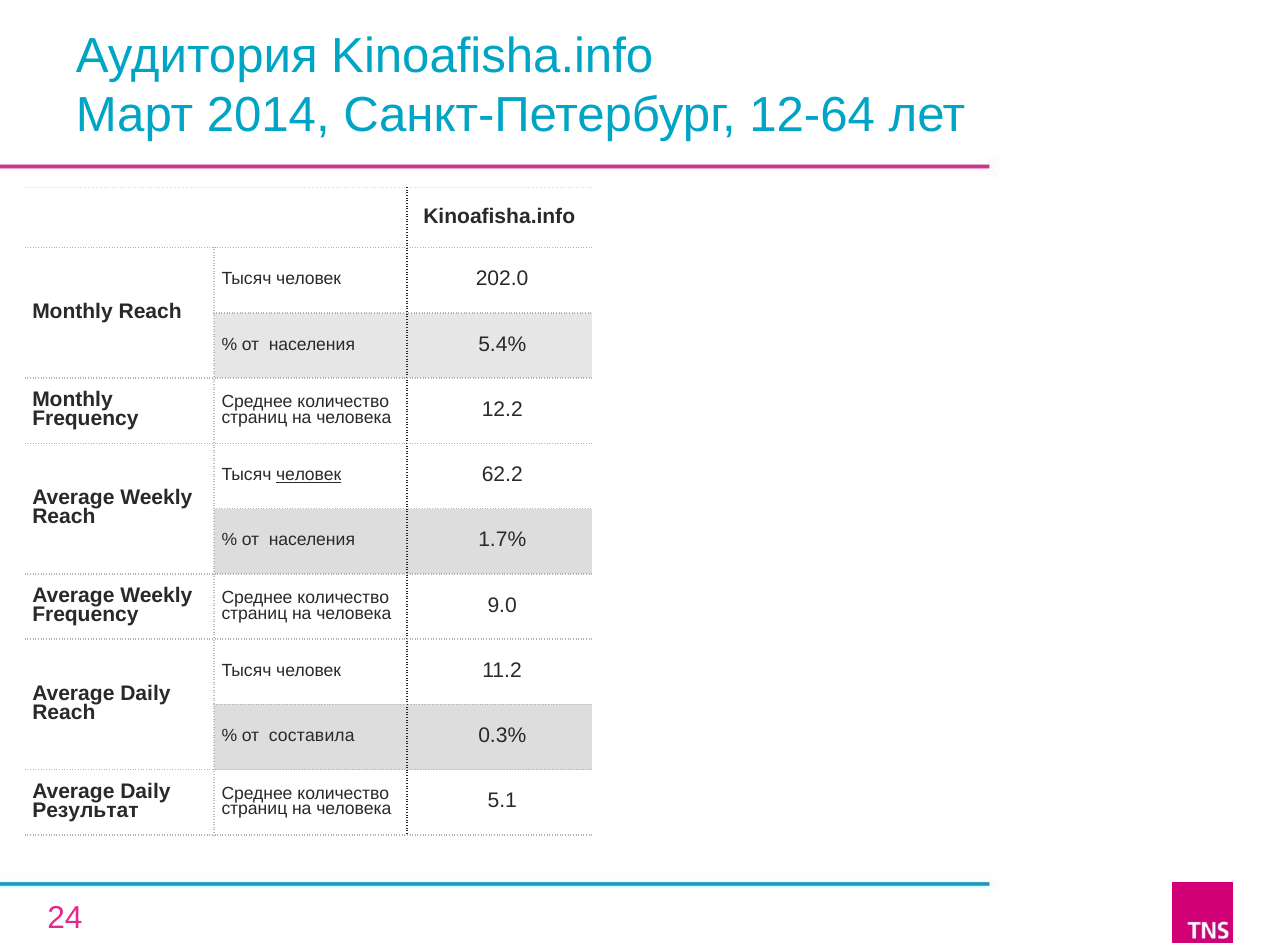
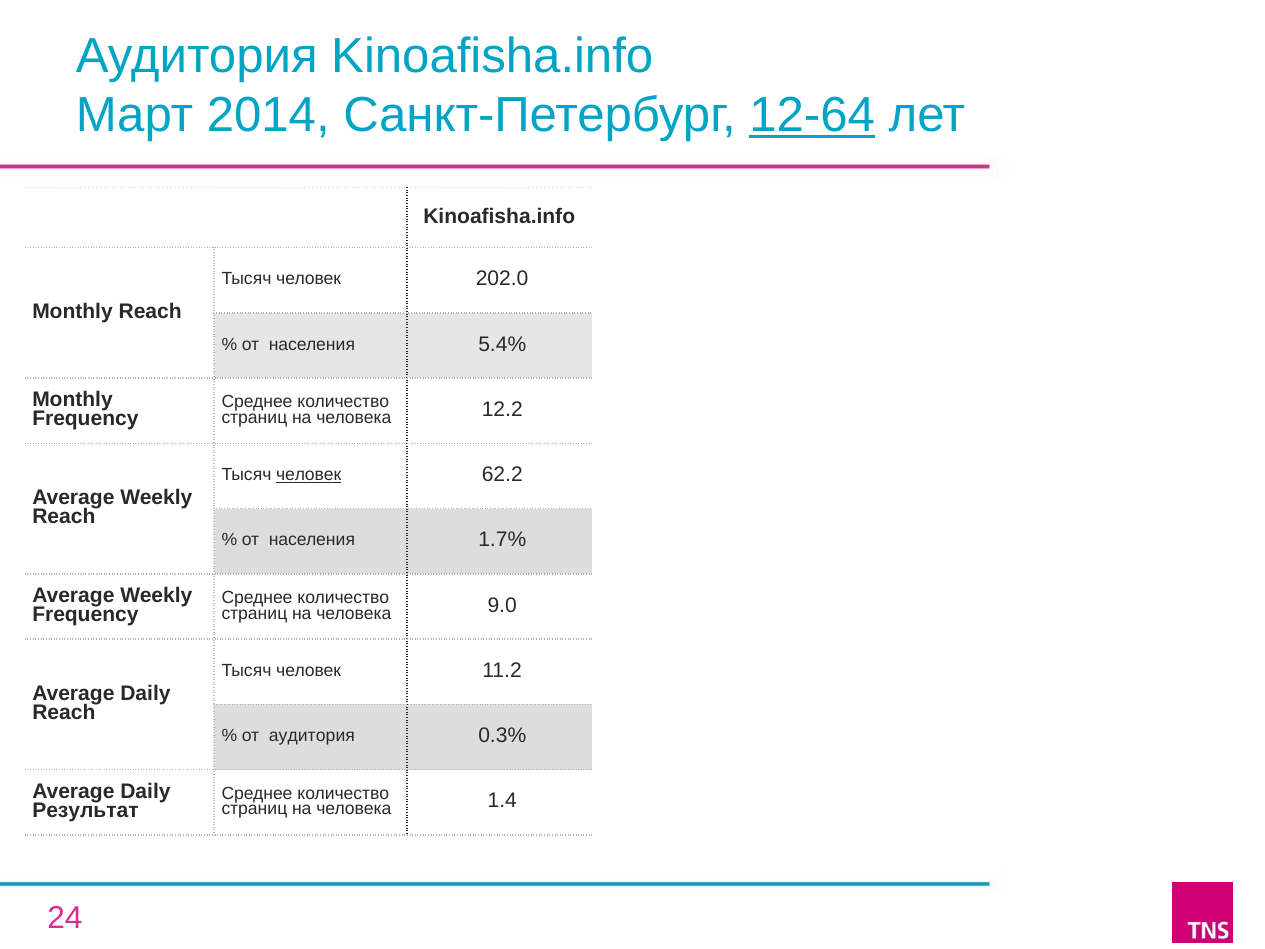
12-64 underline: none -> present
от составила: составила -> аудитория
5.1: 5.1 -> 1.4
